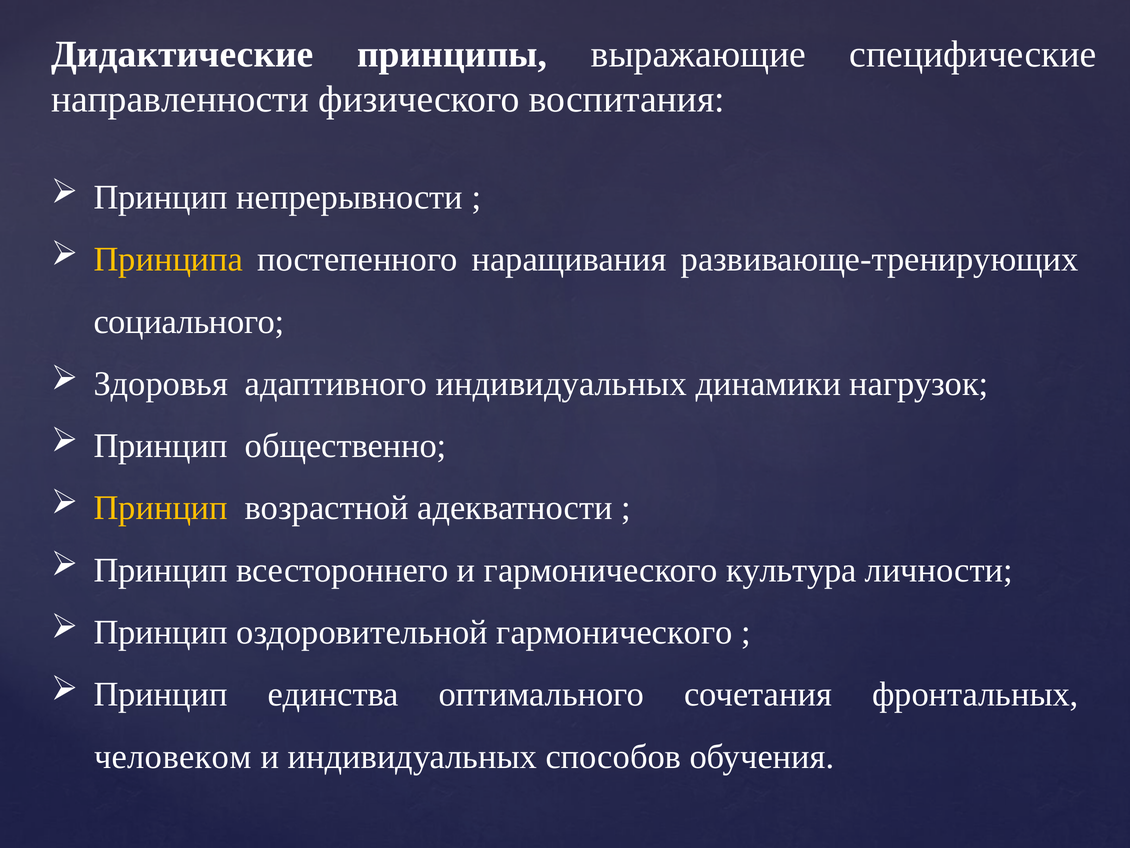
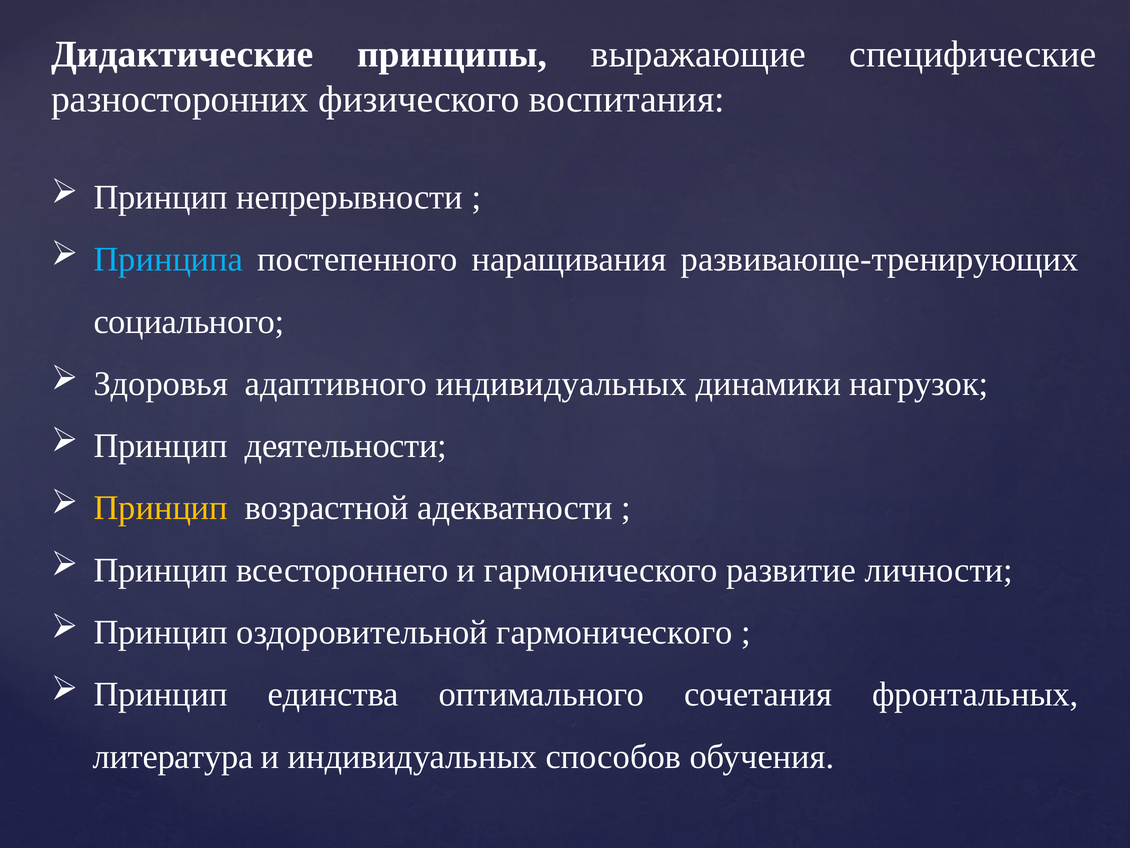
направленности: направленности -> разносторонних
Принципа colour: yellow -> light blue
общественно: общественно -> деятельности
культура: культура -> развитие
человеком: человеком -> литература
